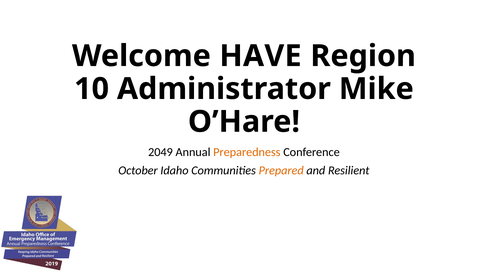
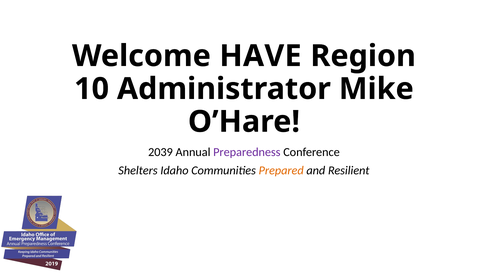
2049: 2049 -> 2039
Preparedness colour: orange -> purple
October: October -> Shelters
